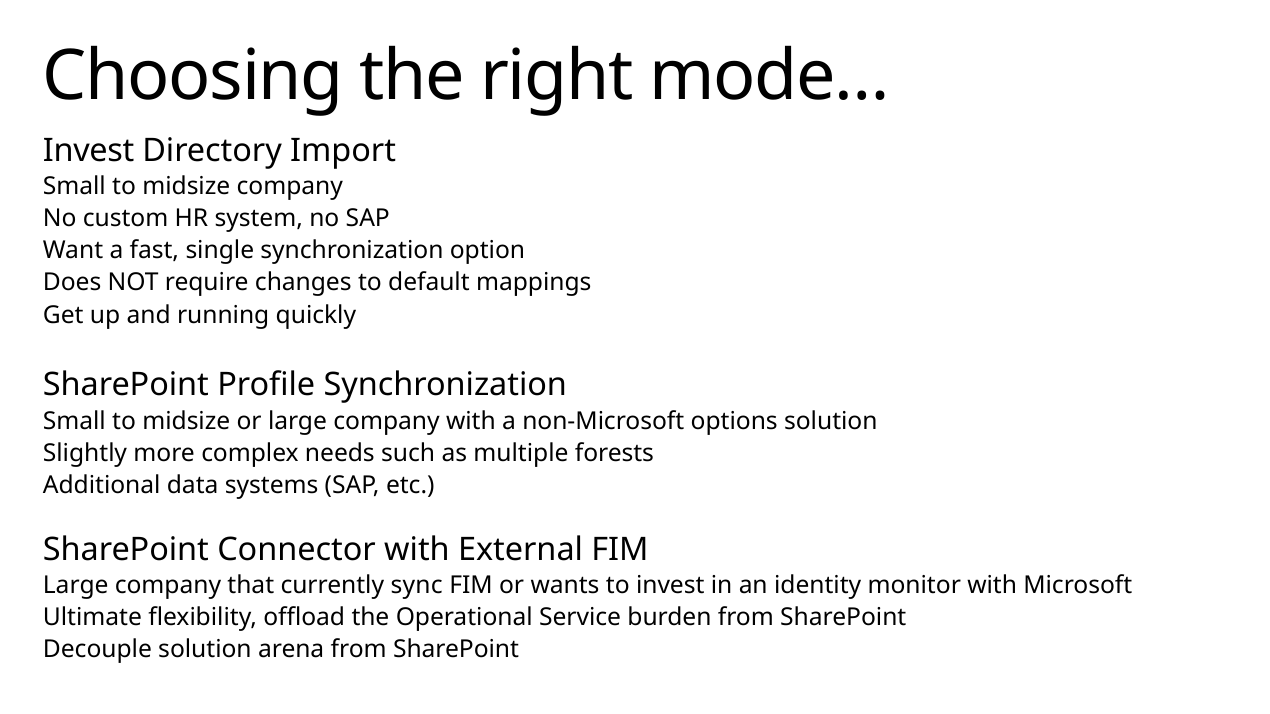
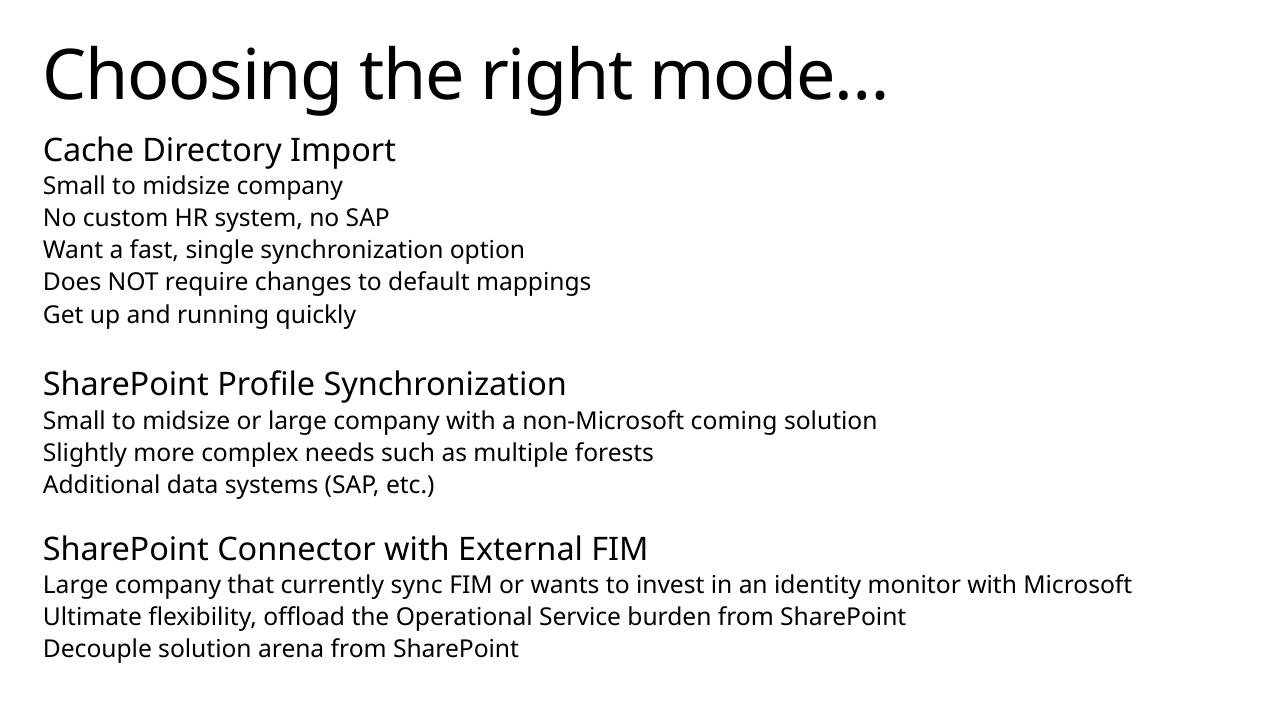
Invest at (89, 151): Invest -> Cache
options: options -> coming
